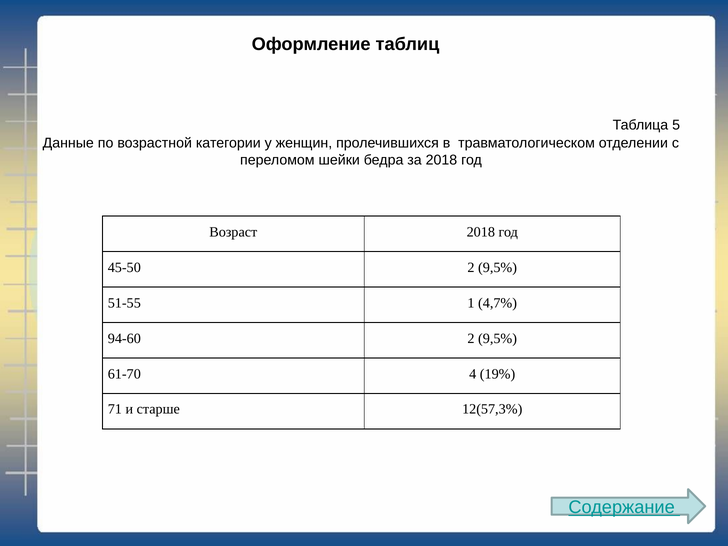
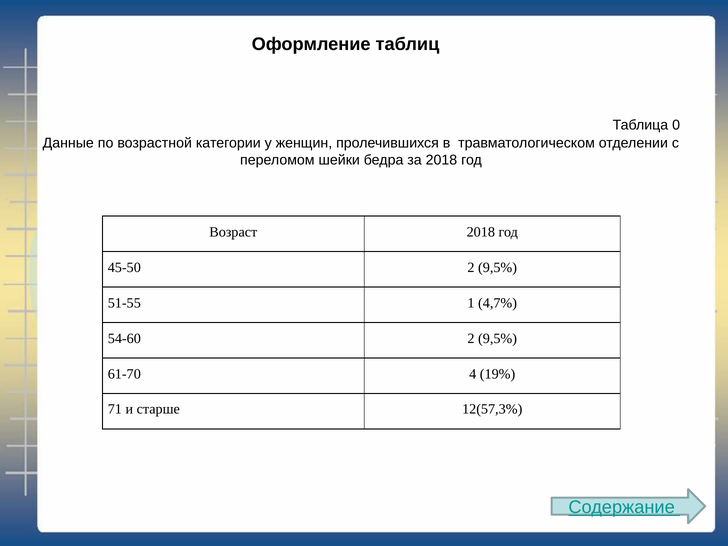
5: 5 -> 0
94-60: 94-60 -> 54-60
